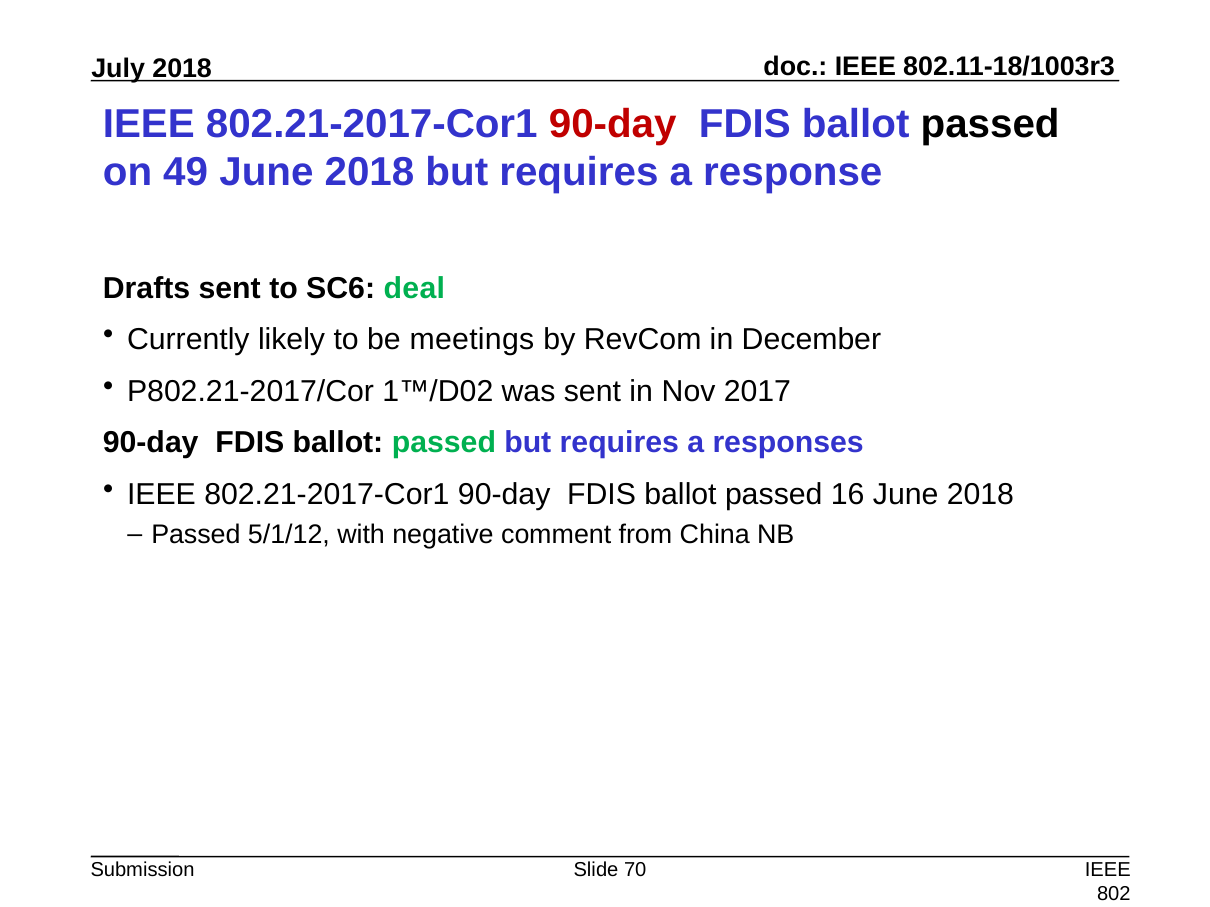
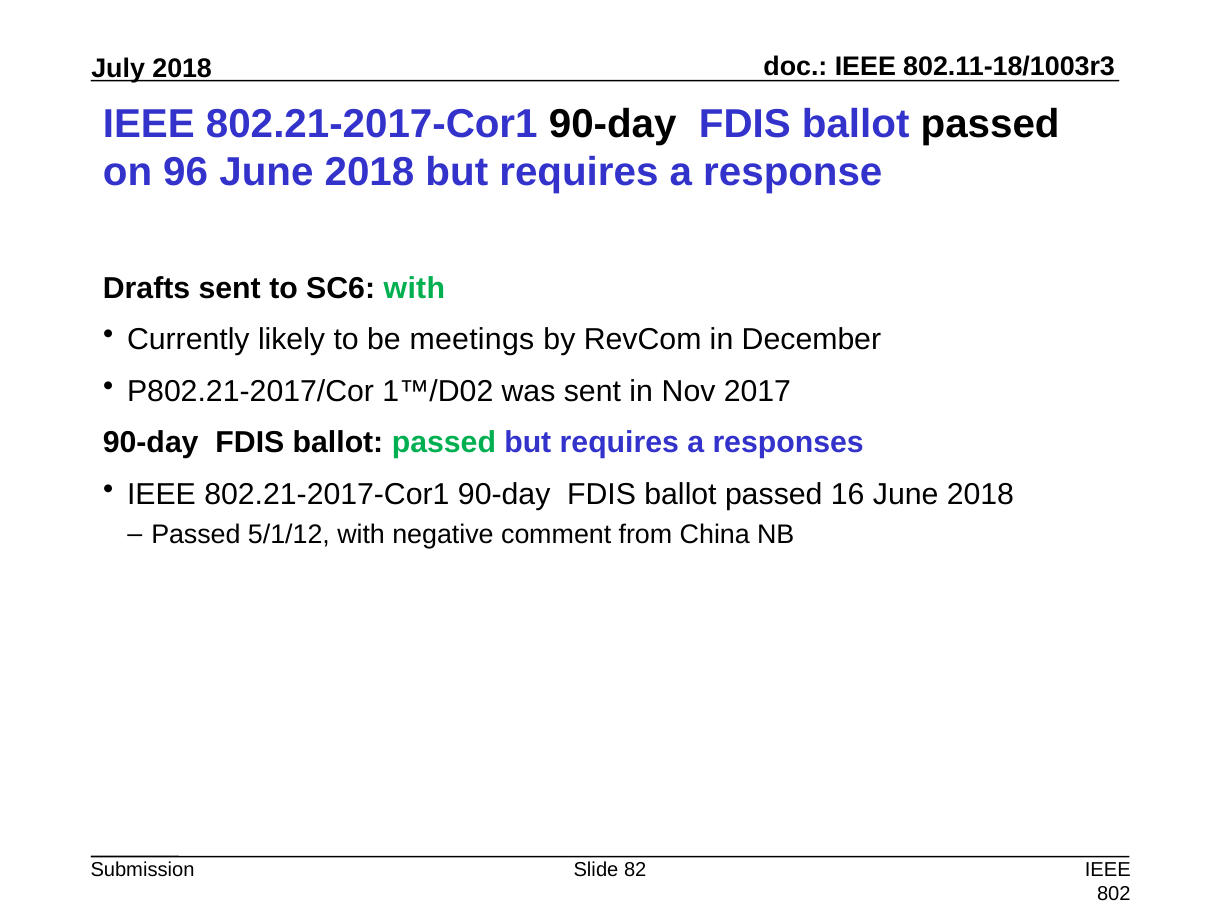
90-day at (613, 124) colour: red -> black
49: 49 -> 96
SC6 deal: deal -> with
70: 70 -> 82
